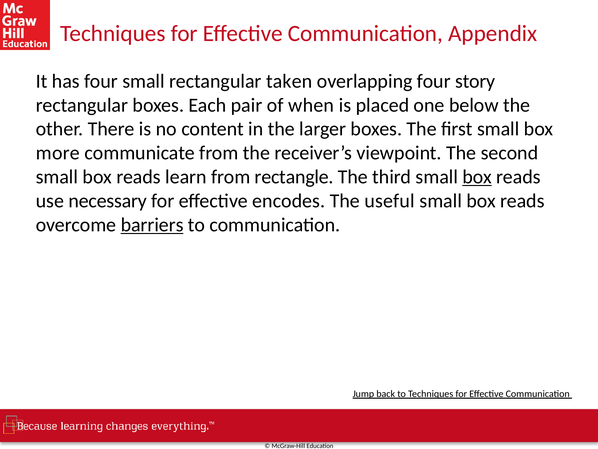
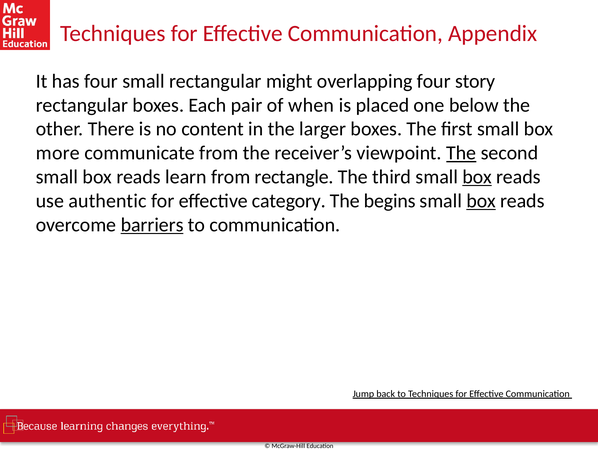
taken: taken -> might
The at (461, 153) underline: none -> present
necessary: necessary -> authentic
encodes: encodes -> category
useful: useful -> begins
box at (481, 201) underline: none -> present
